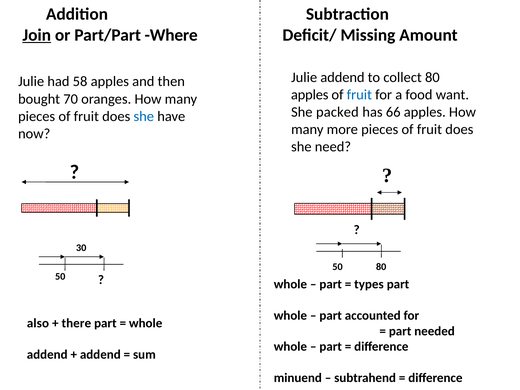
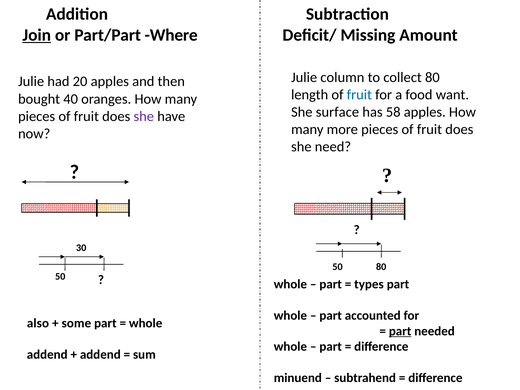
Julie addend: addend -> column
58: 58 -> 20
apples at (310, 95): apples -> length
70: 70 -> 40
packed: packed -> surface
66: 66 -> 58
she at (144, 116) colour: blue -> purple
there: there -> some
part at (400, 331) underline: none -> present
